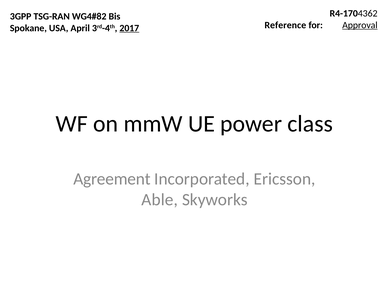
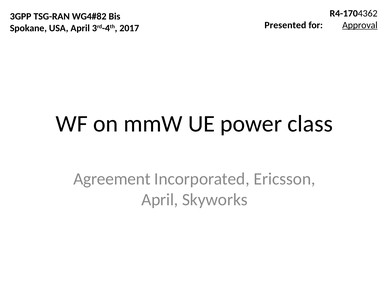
Reference: Reference -> Presented
2017 underline: present -> none
Able at (160, 200): Able -> April
